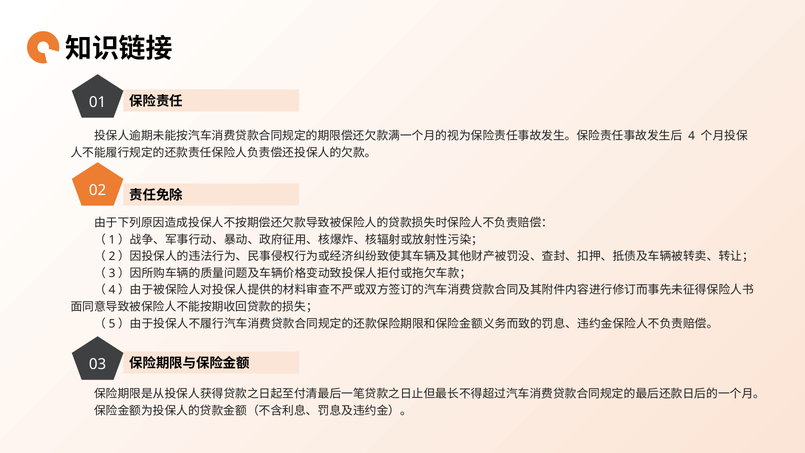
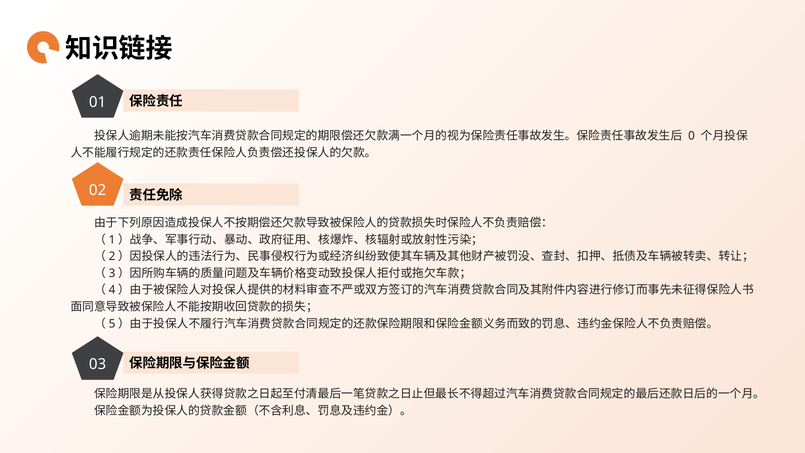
4: 4 -> 0
